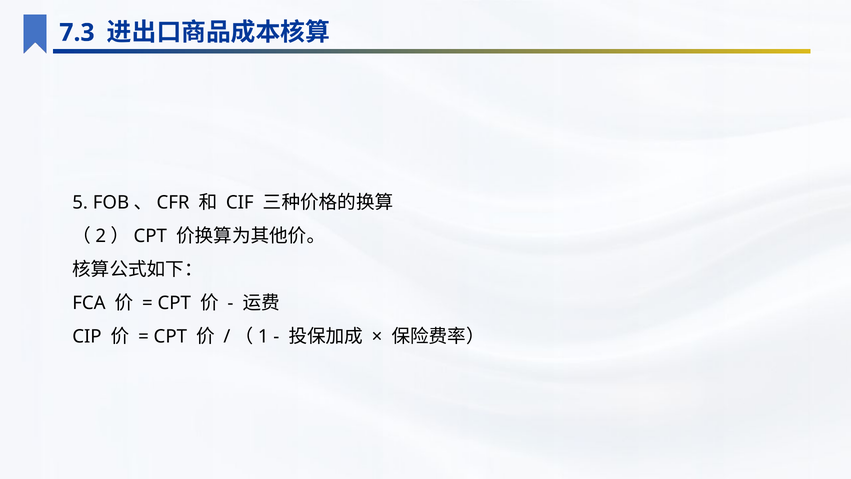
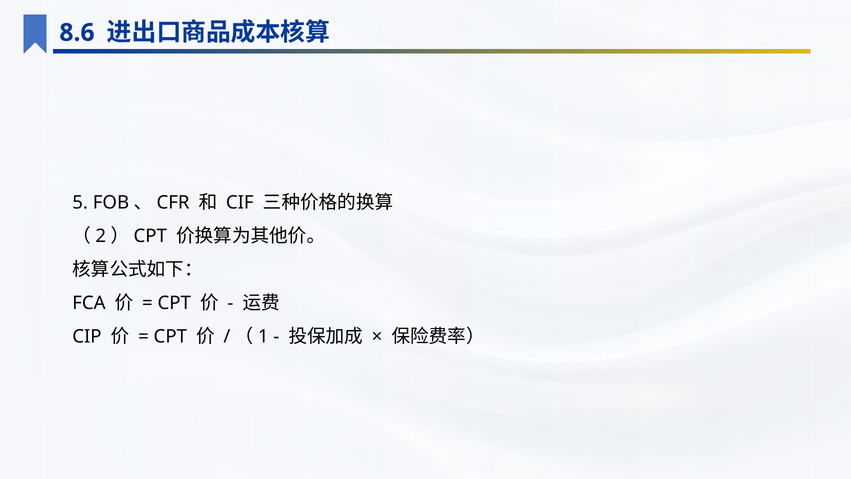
7.3: 7.3 -> 8.6
